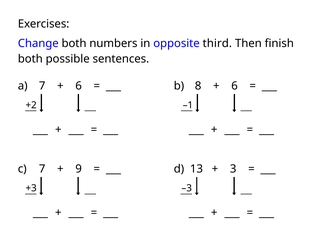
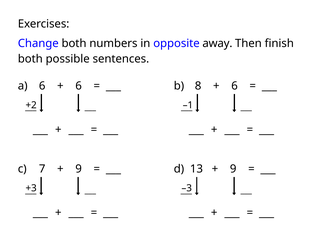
third: third -> away
a 7: 7 -> 6
3 at (233, 169): 3 -> 9
